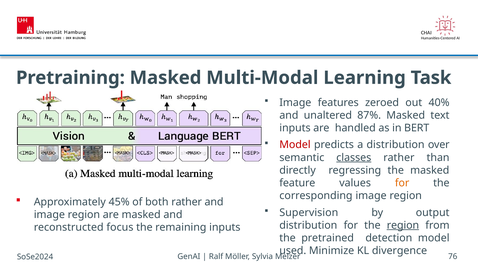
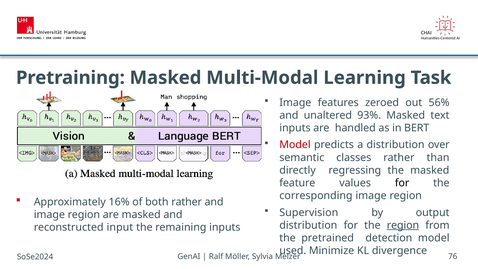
40%: 40% -> 56%
87%: 87% -> 93%
classes underline: present -> none
for at (402, 183) colour: orange -> black
45%: 45% -> 16%
focus: focus -> input
